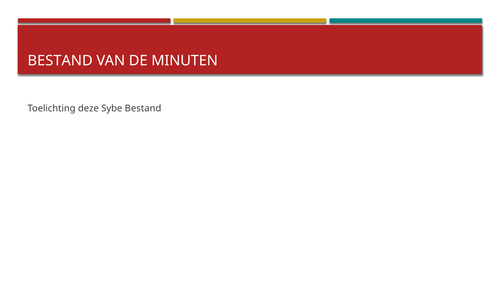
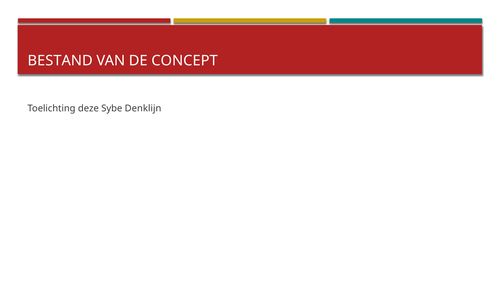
MINUTEN: MINUTEN -> CONCEPT
Sybe Bestand: Bestand -> Denklijn
